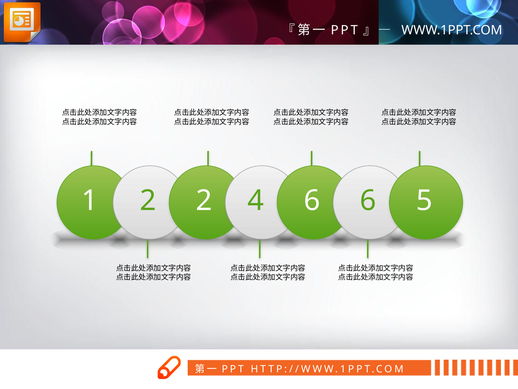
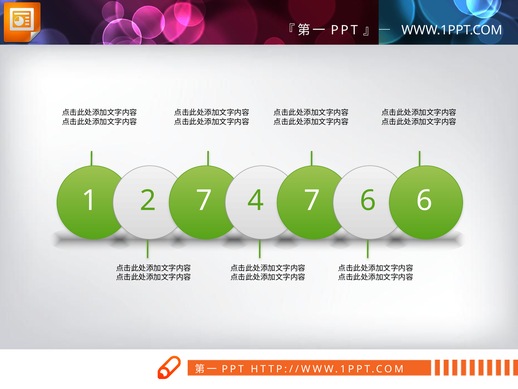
2 2: 2 -> 7
4 6: 6 -> 7
6 5: 5 -> 6
